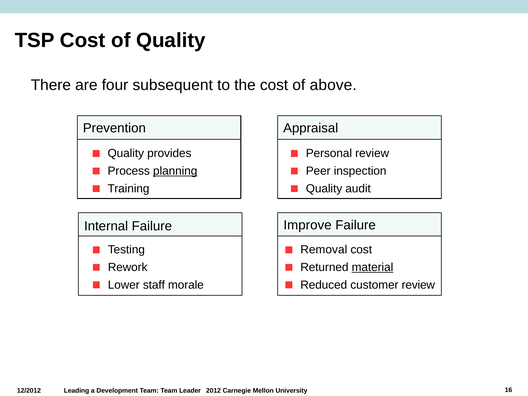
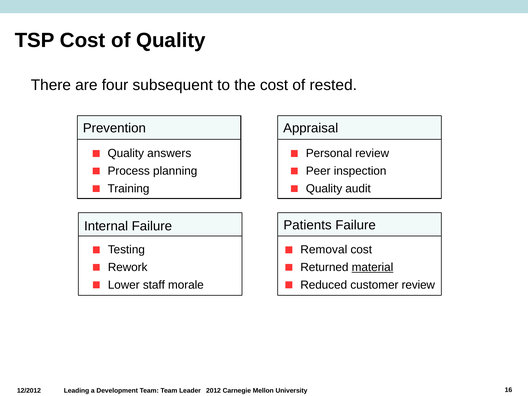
above: above -> rested
provides: provides -> answers
planning underline: present -> none
Improve: Improve -> Patients
